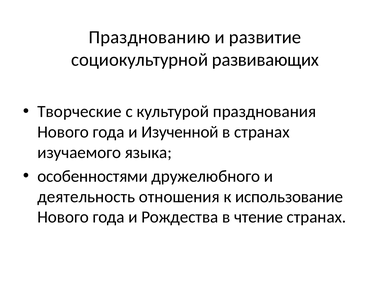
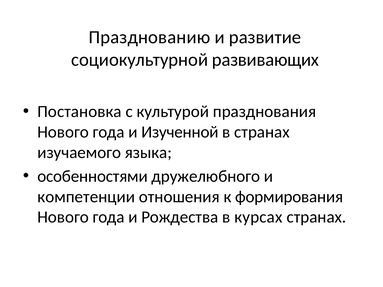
Творческие: Творческие -> Постановка
деятельность: деятельность -> компетенции
использование: использование -> формирования
чтение: чтение -> курсах
